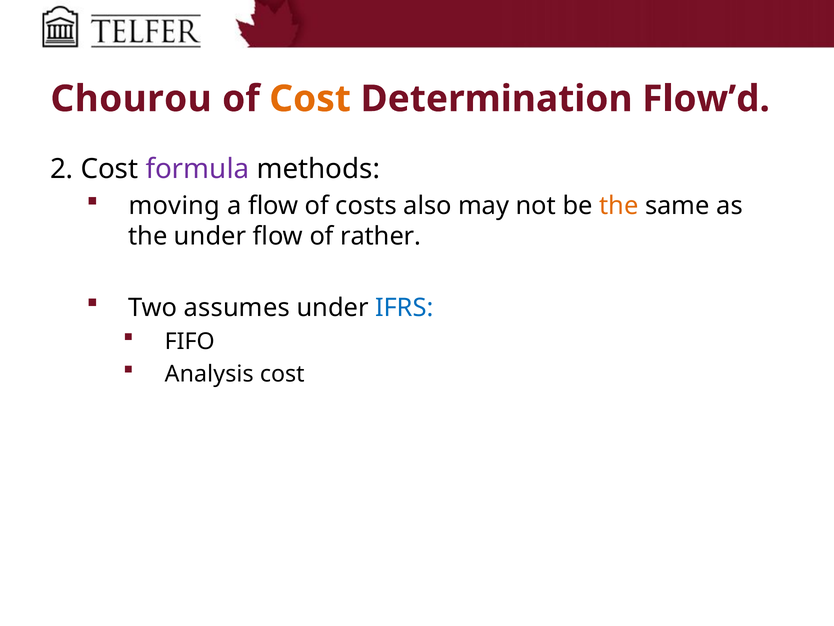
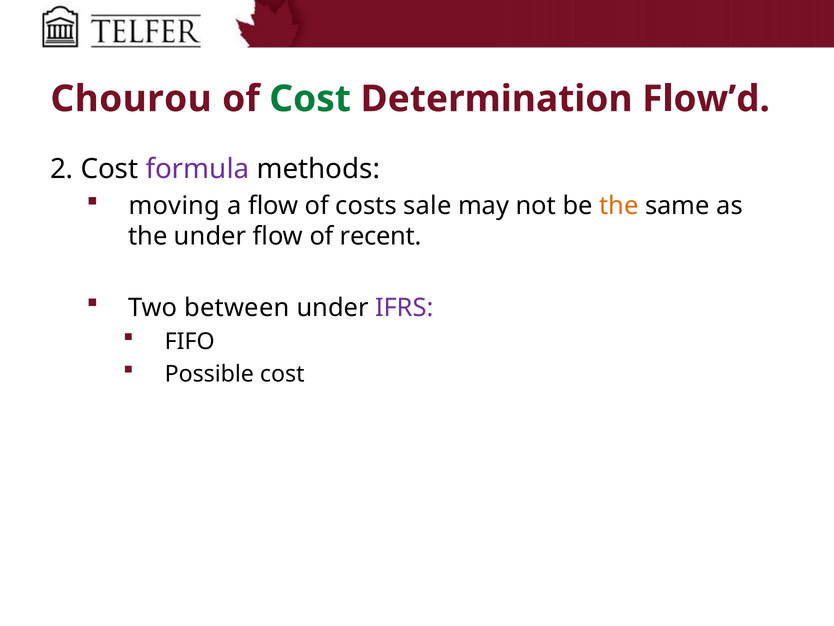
Cost at (310, 99) colour: orange -> green
also: also -> sale
rather: rather -> recent
assumes: assumes -> between
IFRS colour: blue -> purple
Analysis: Analysis -> Possible
